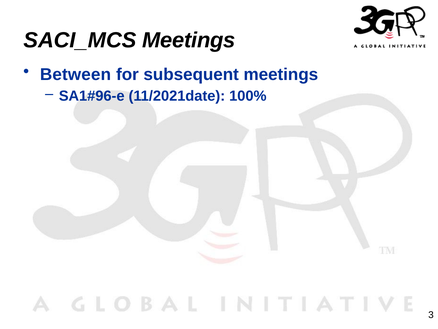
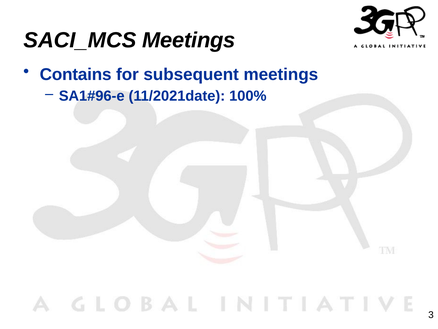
Between: Between -> Contains
